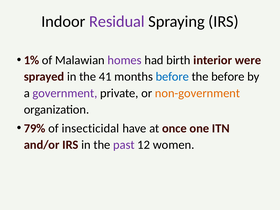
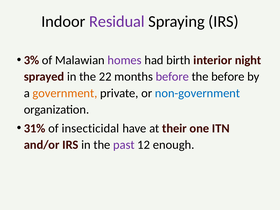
1%: 1% -> 3%
were: were -> night
41: 41 -> 22
before at (172, 77) colour: blue -> purple
government colour: purple -> orange
non-government colour: orange -> blue
79%: 79% -> 31%
once: once -> their
women: women -> enough
